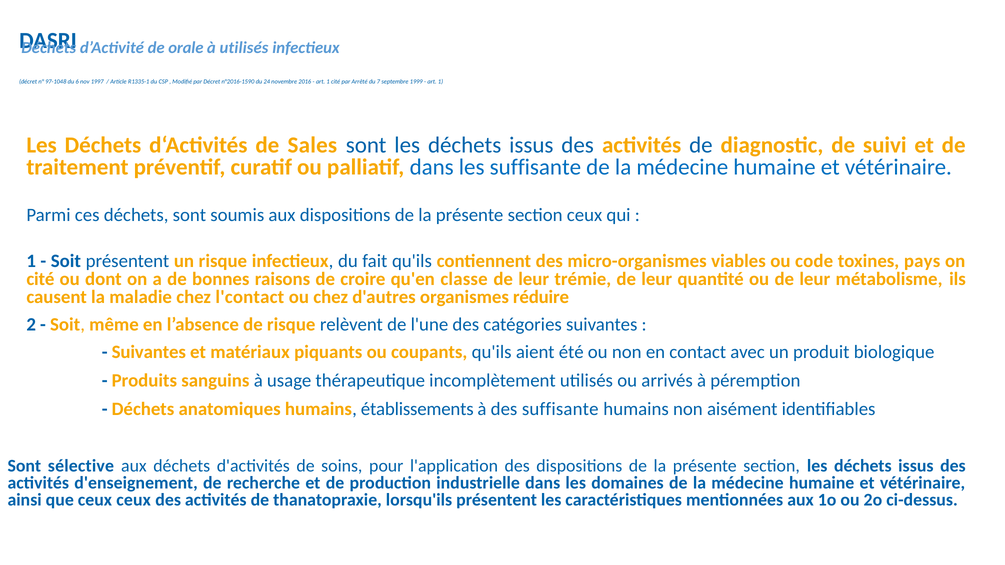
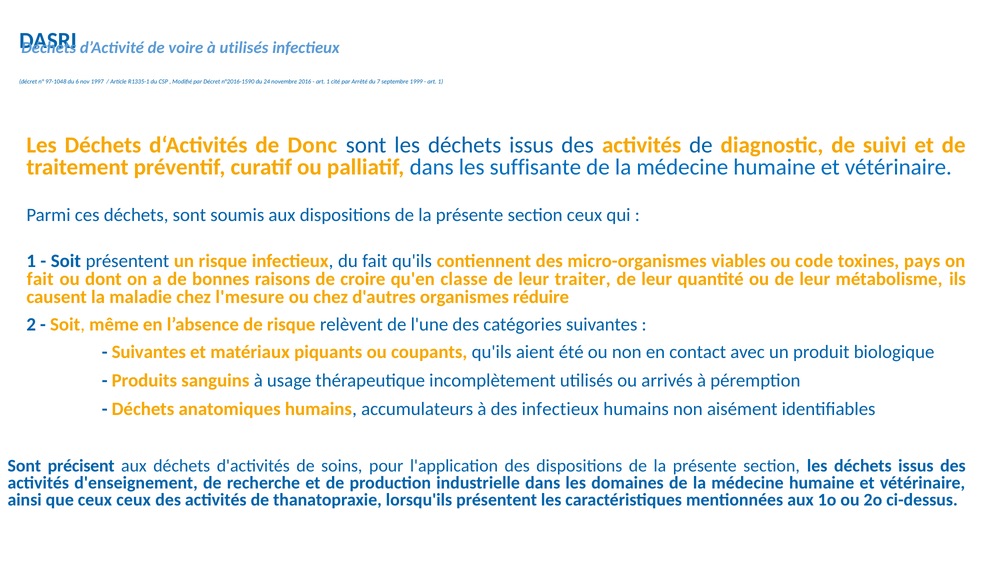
orale: orale -> voire
Sales: Sales -> Donc
cité at (40, 279): cité -> fait
trémie: trémie -> traiter
l'contact: l'contact -> l'mesure
établissements: établissements -> accumulateurs
des suffisante: suffisante -> infectieux
sélective: sélective -> précisent
